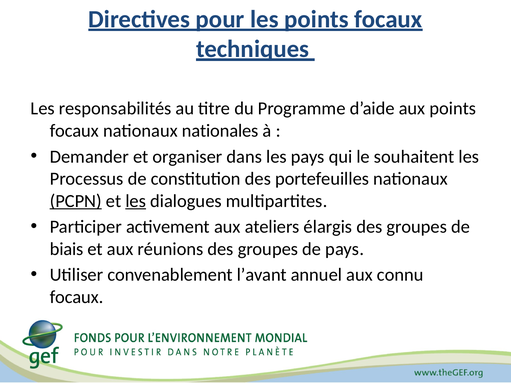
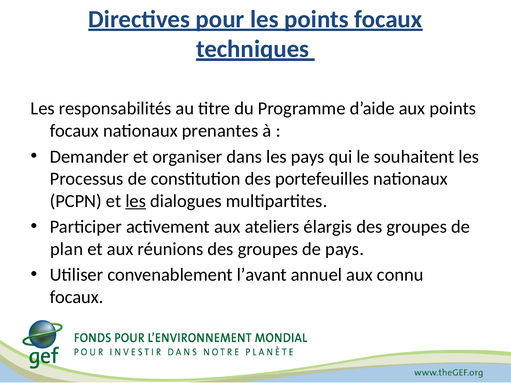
nationales: nationales -> prenantes
PCPN underline: present -> none
biais: biais -> plan
